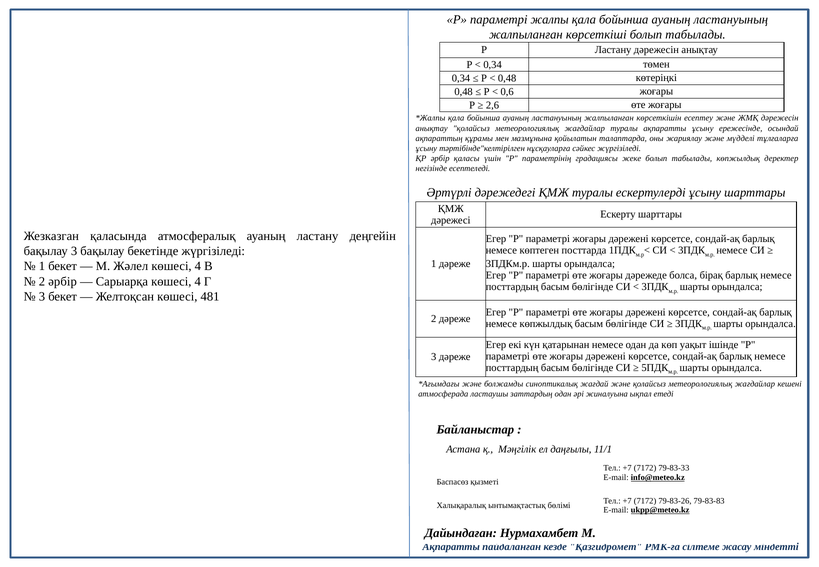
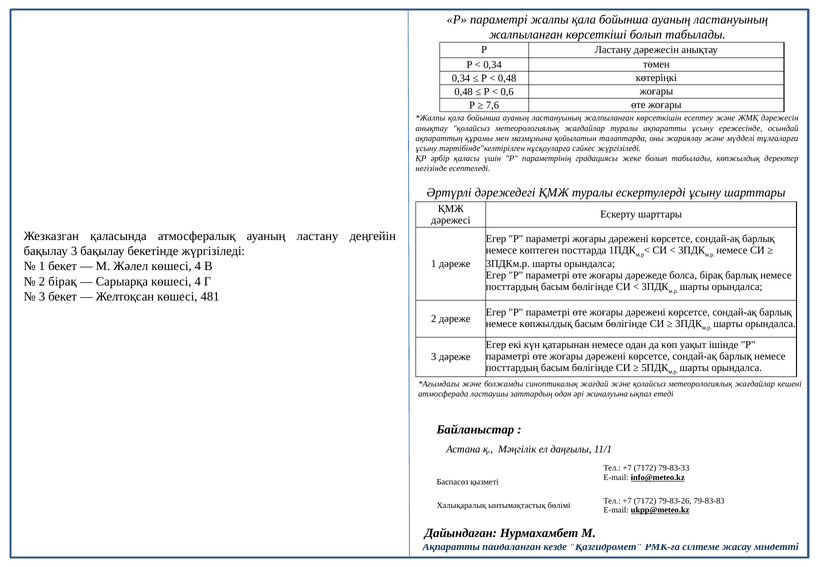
2,6: 2,6 -> 7,6
2 әрбір: әрбір -> бірақ
